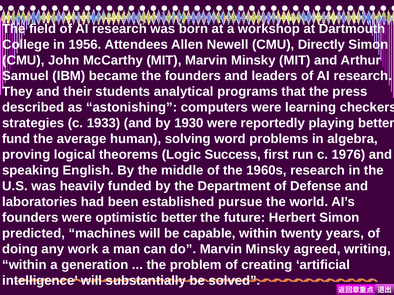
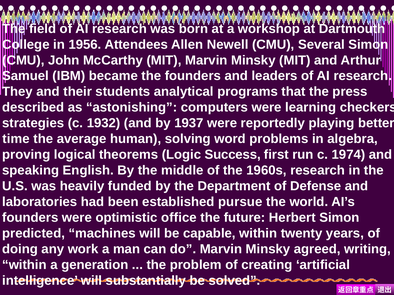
Directly: Directly -> Several
1933: 1933 -> 1932
1930: 1930 -> 1937
fund: fund -> time
1976: 1976 -> 1974
optimistic better: better -> office
